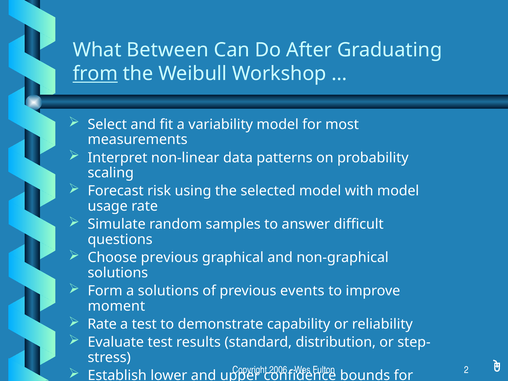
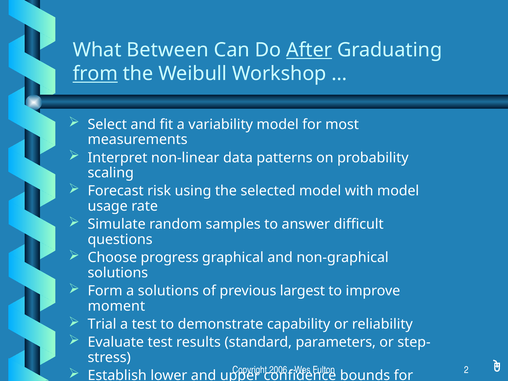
After underline: none -> present
Choose previous: previous -> progress
events: events -> largest
Rate at (102, 324): Rate -> Trial
distribution: distribution -> parameters
